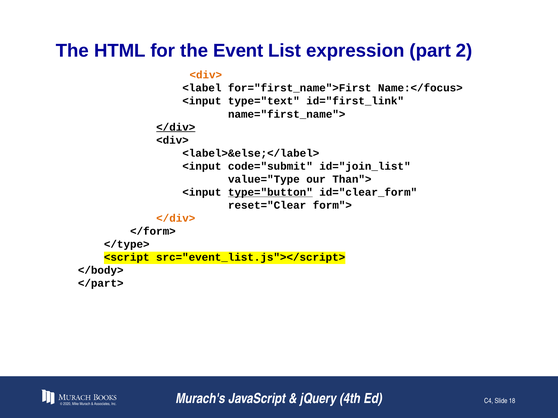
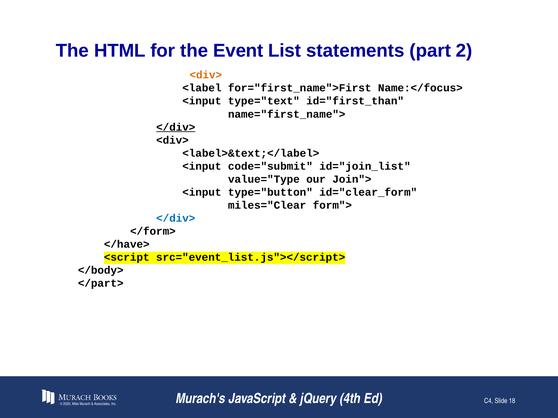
expression: expression -> statements
id="first_link: id="first_link -> id="first_than
<label>&else;</label>: <label>&else;</label> -> <label>&text;</label>
Than">: Than"> -> Join">
type="button underline: present -> none
reset="Clear: reset="Clear -> miles="Clear
</div> at (176, 218) colour: orange -> blue
</type>: </type> -> </have>
